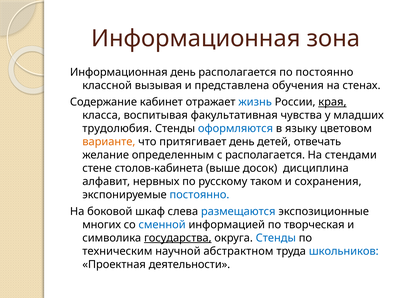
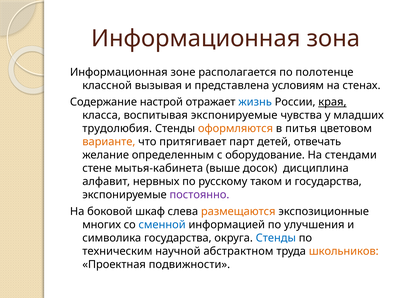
Информационная день: день -> зоне
по постоянно: постоянно -> полотенце
обучения: обучения -> условиям
кабинет: кабинет -> настрой
воспитывая факультативная: факультативная -> экспонируемые
оформляются colour: blue -> orange
языку: языку -> питья
притягивает день: день -> парт
с располагается: располагается -> оборудование
столов-кабинета: столов-кабинета -> мытья-кабинета
и сохранения: сохранения -> государства
постоянно at (199, 195) colour: blue -> purple
размещаются colour: blue -> orange
творческая: творческая -> улучшения
государства at (178, 238) underline: present -> none
школьников colour: blue -> orange
деятельности: деятельности -> подвижности
